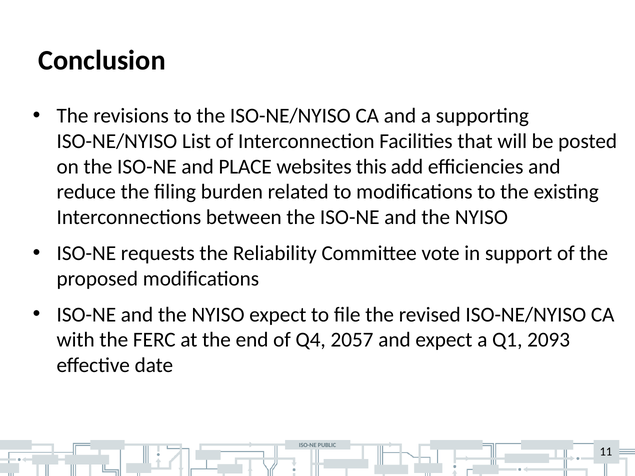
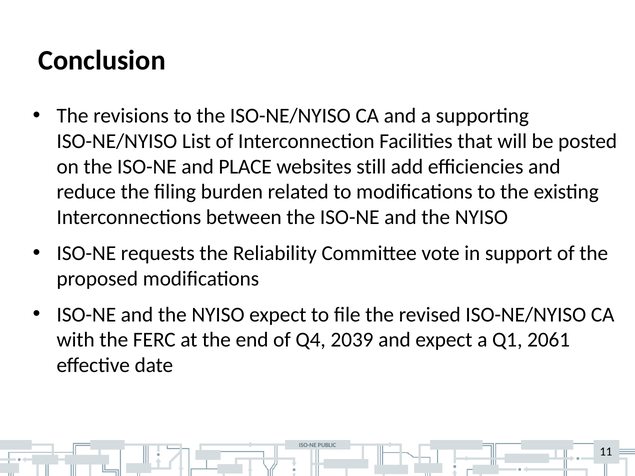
this: this -> still
2057: 2057 -> 2039
2093: 2093 -> 2061
